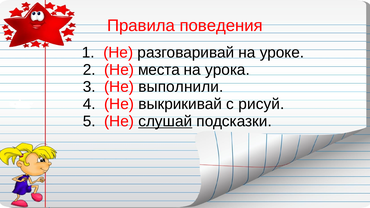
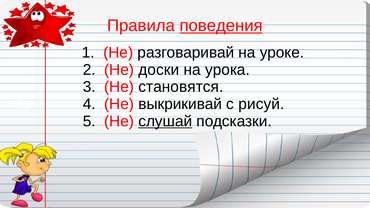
поведения underline: none -> present
места: места -> доски
выполнили: выполнили -> становятся
